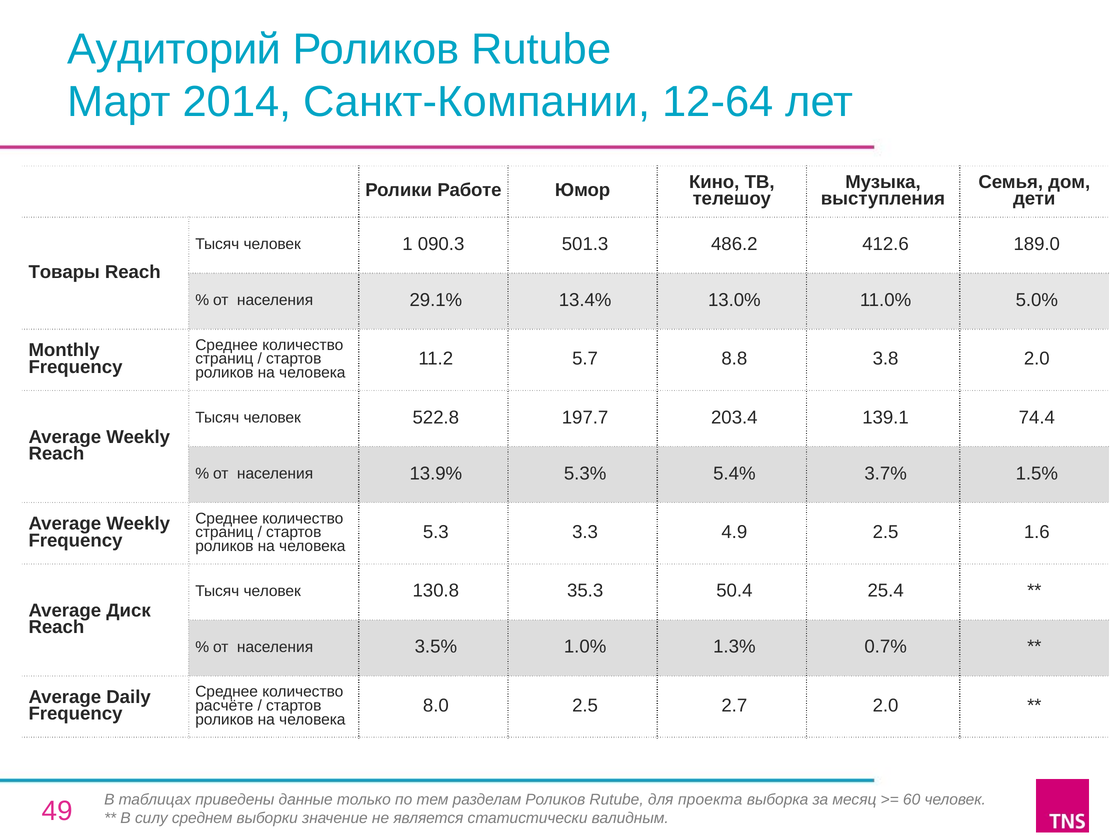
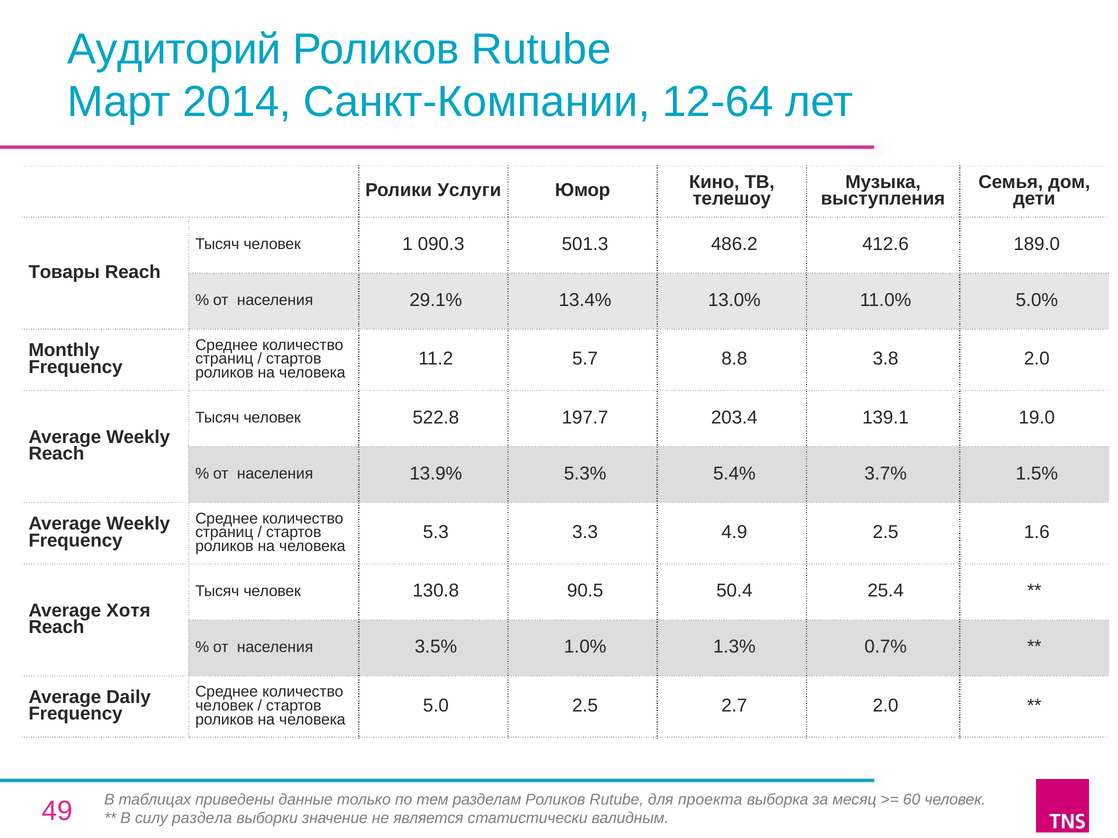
Работе: Работе -> Услуги
74.4: 74.4 -> 19.0
35.3: 35.3 -> 90.5
Диск: Диск -> Хотя
8.0: 8.0 -> 5.0
расчёте at (224, 706): расчёте -> человек
среднем: среднем -> раздела
